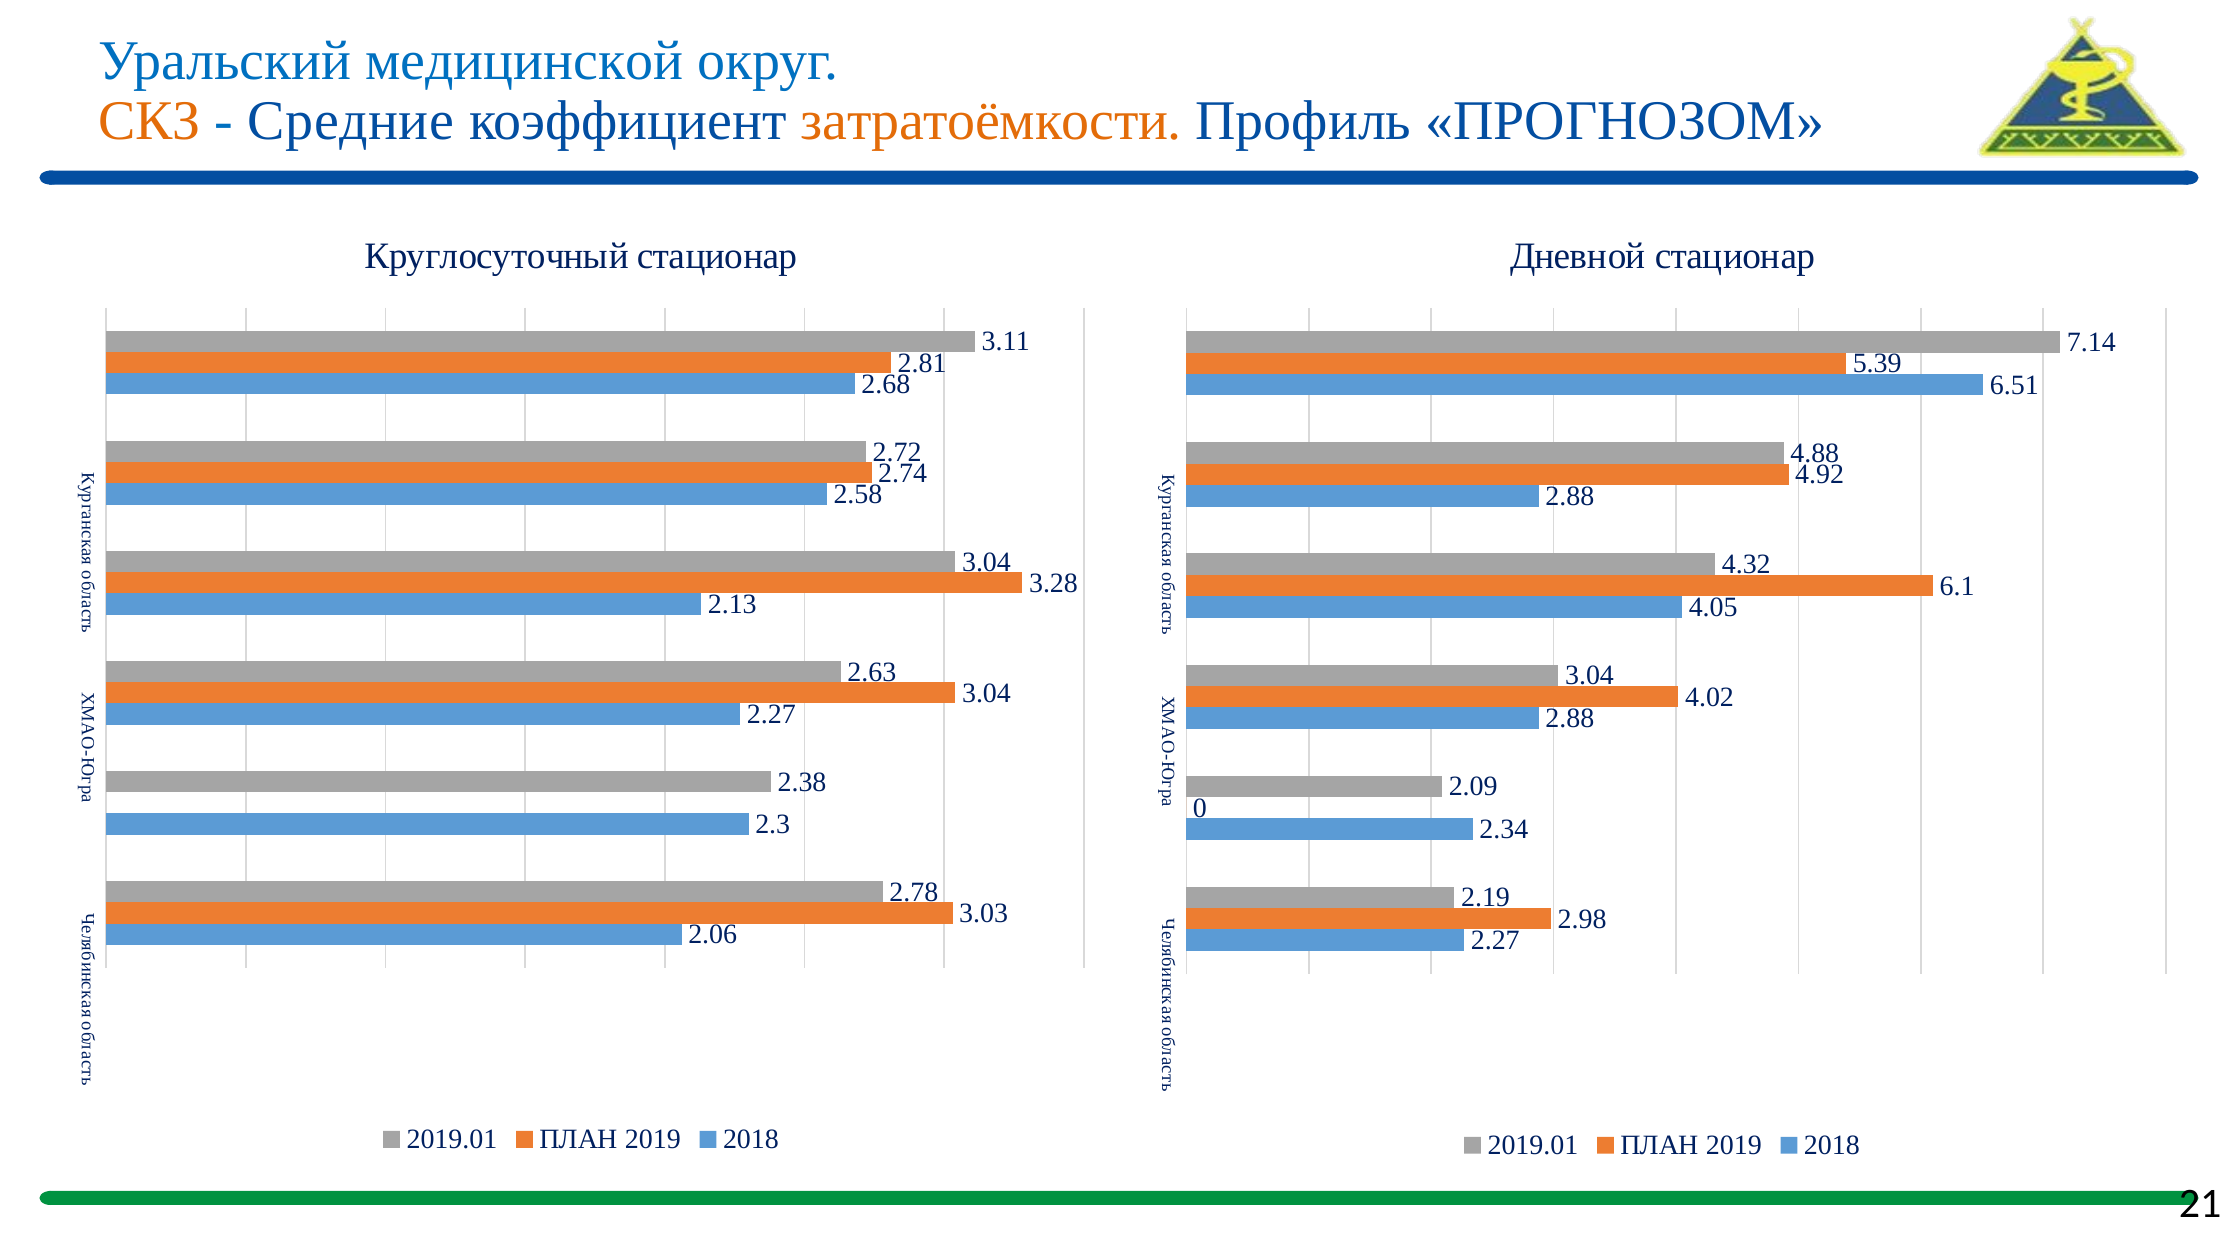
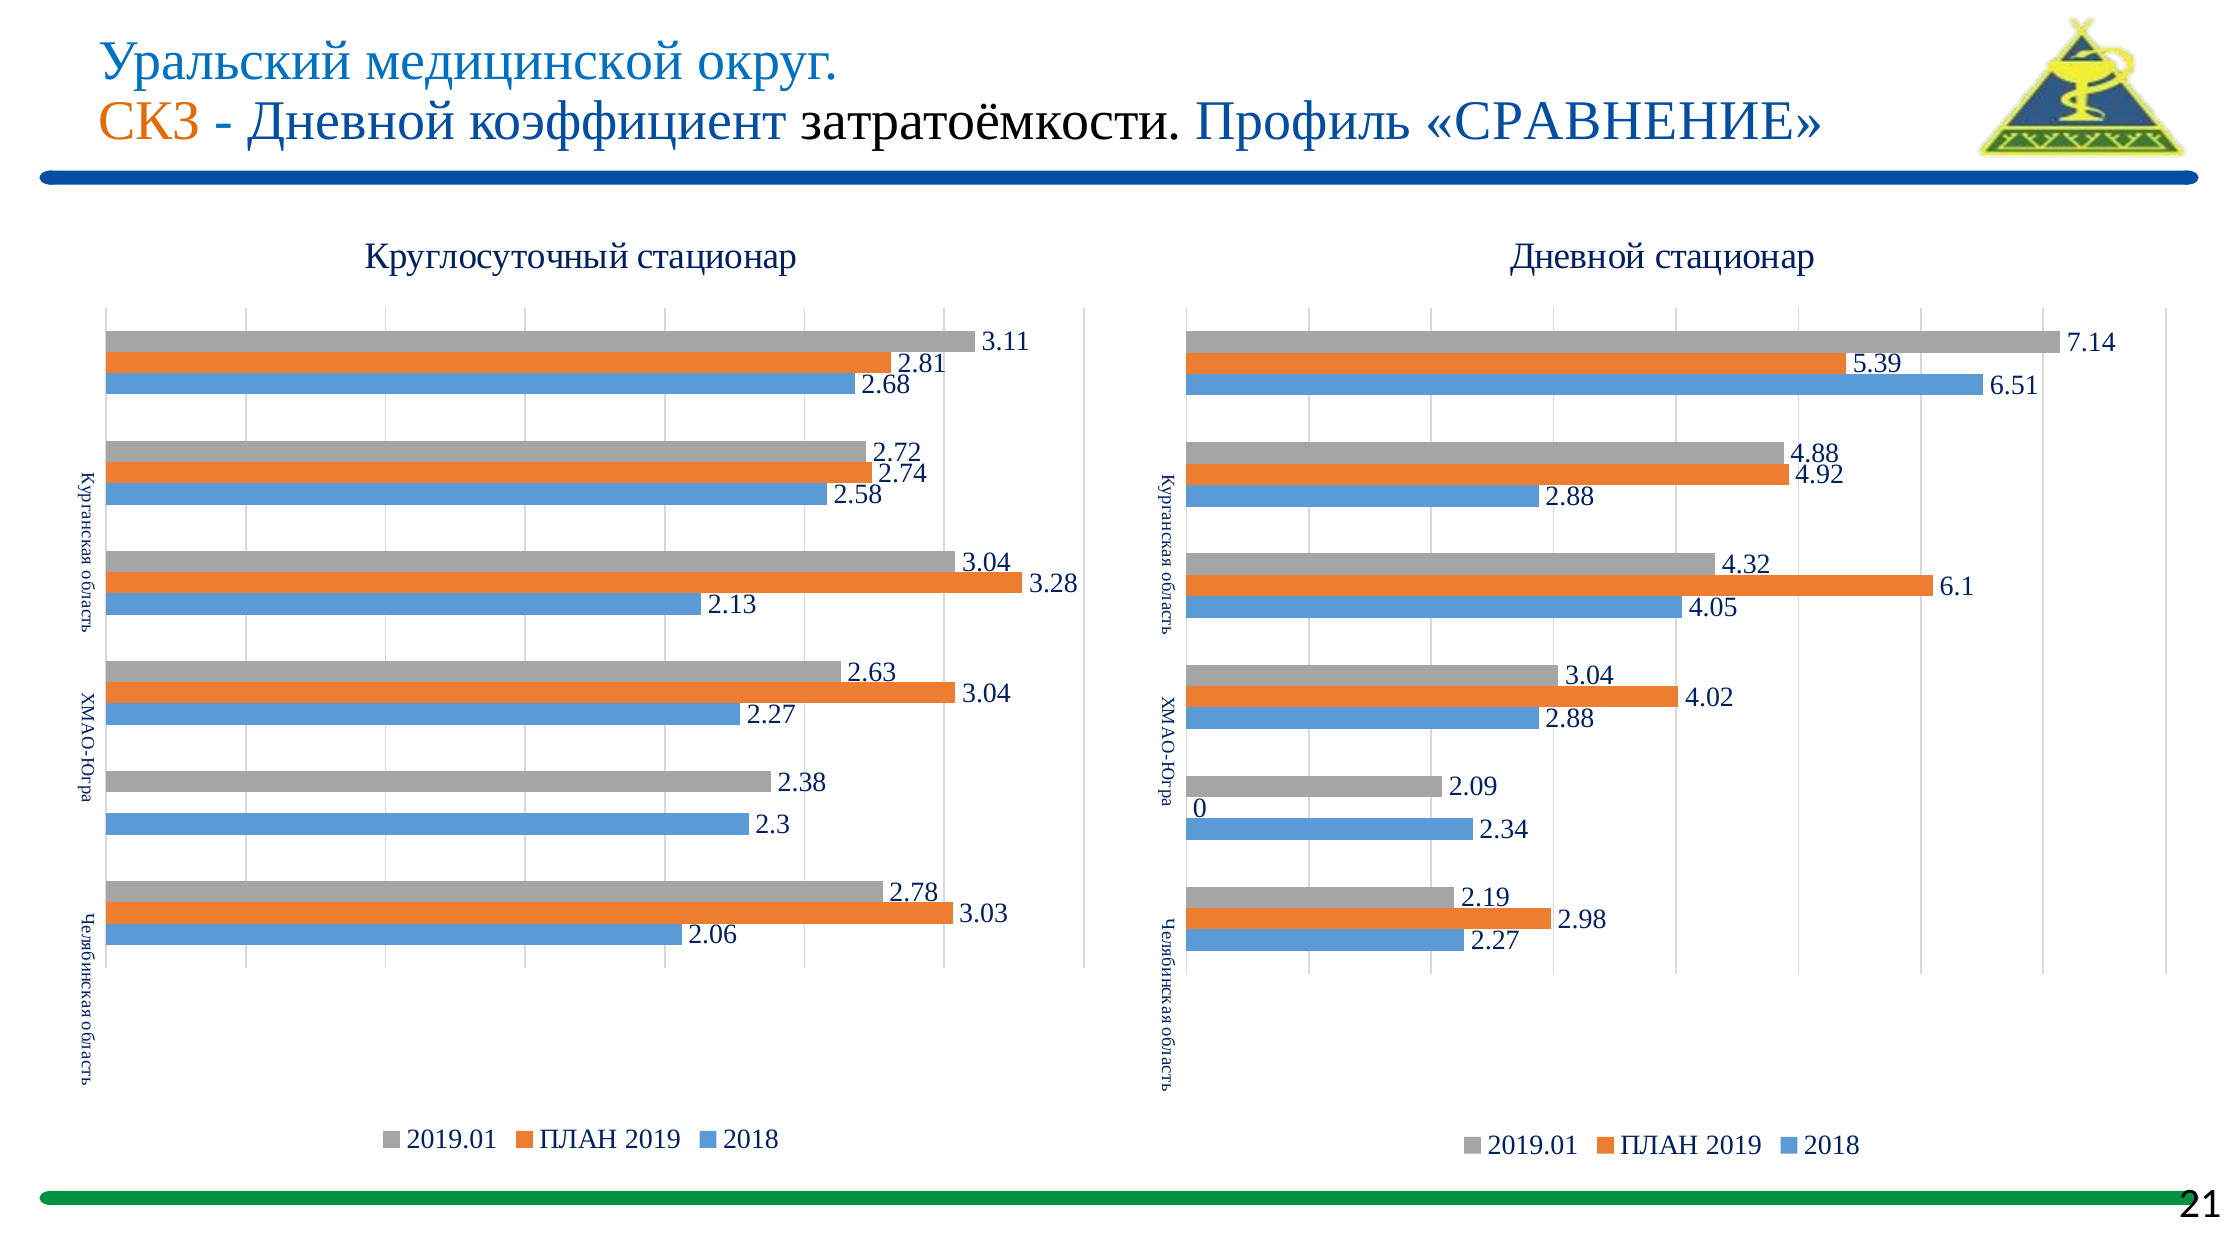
Средние at (351, 121): Средние -> Дневной
затратоёмкости colour: orange -> black
ПРОГНОЗОМ: ПРОГНОЗОМ -> СРАВНЕНИЕ
